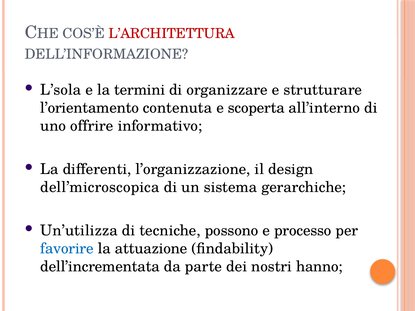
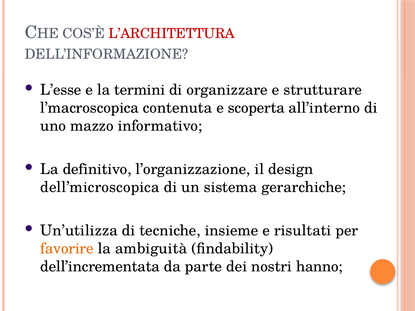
L’sola: L’sola -> L’esse
l’orientamento: l’orientamento -> l’macroscopica
offrire: offrire -> mazzo
differenti: differenti -> definitivo
possono: possono -> insieme
processo: processo -> risultati
favorire colour: blue -> orange
attuazione: attuazione -> ambiguità
